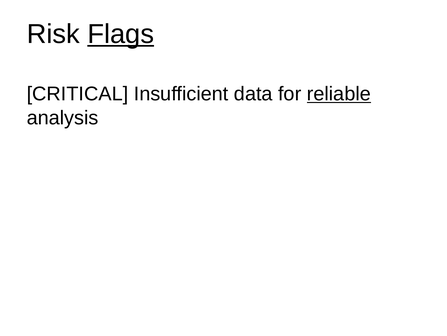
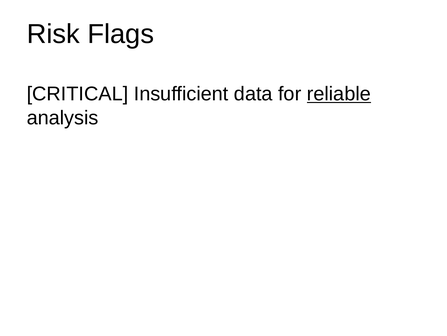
Flags underline: present -> none
